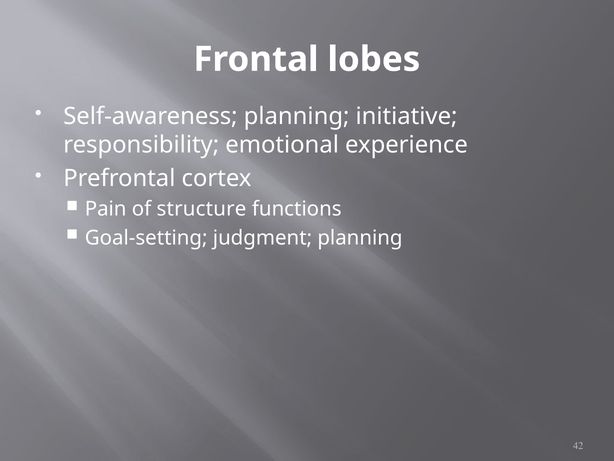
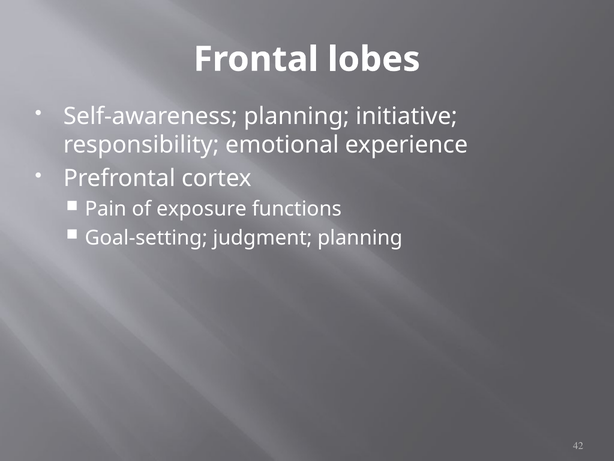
structure: structure -> exposure
